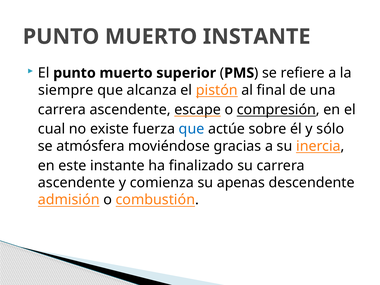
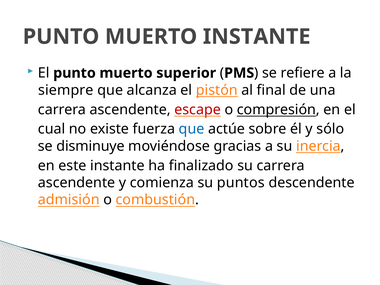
escape colour: black -> red
atmósfera: atmósfera -> disminuye
apenas: apenas -> puntos
